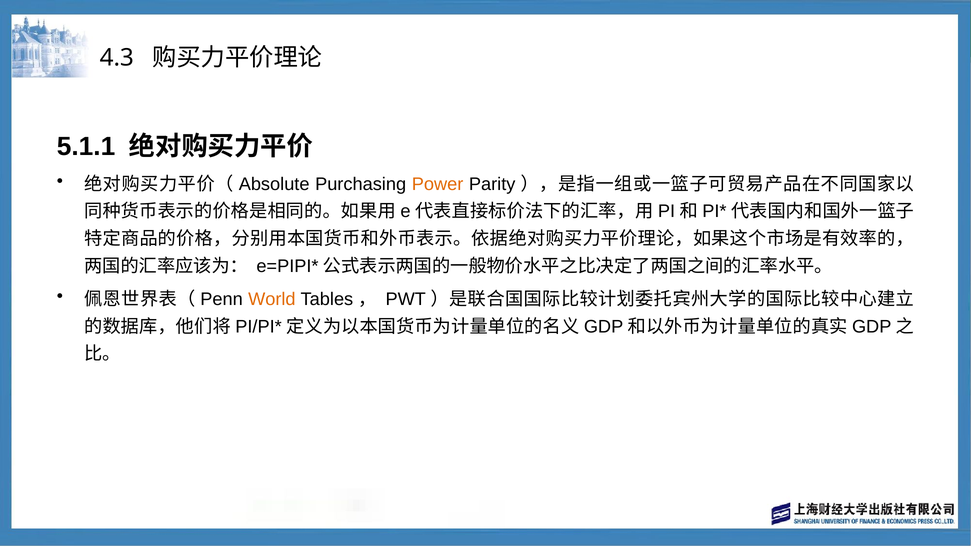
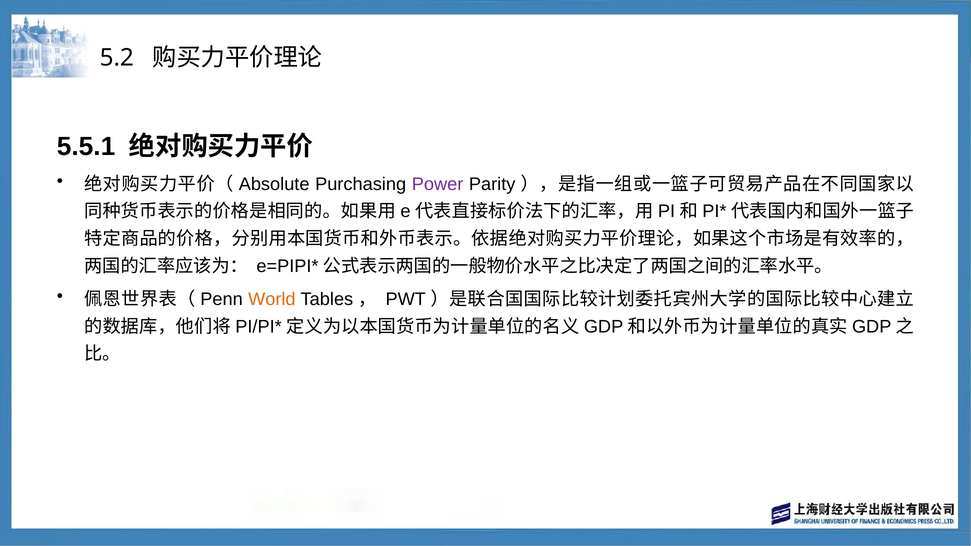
4.3: 4.3 -> 5.2
5.1.1: 5.1.1 -> 5.5.1
Power colour: orange -> purple
